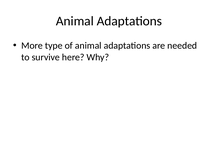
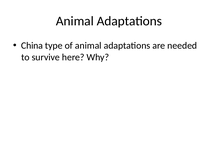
More: More -> China
